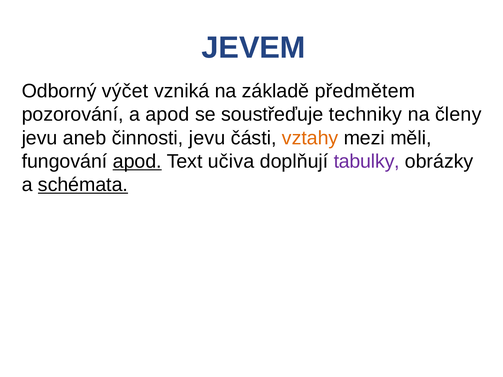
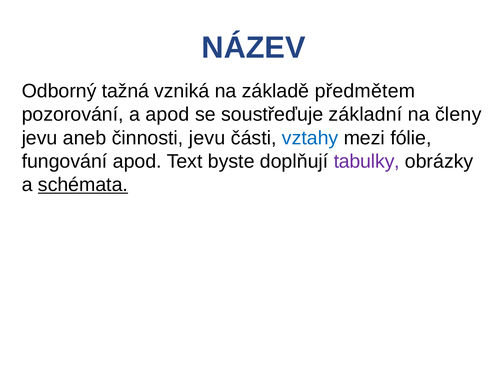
JEVEM: JEVEM -> NÁZEV
výčet: výčet -> tažná
techniky: techniky -> základní
vztahy colour: orange -> blue
měli: měli -> fólie
apod at (137, 161) underline: present -> none
učiva: učiva -> byste
